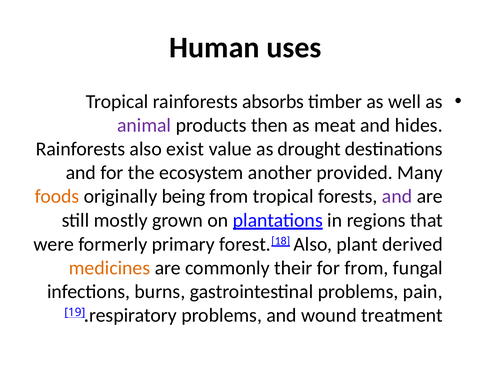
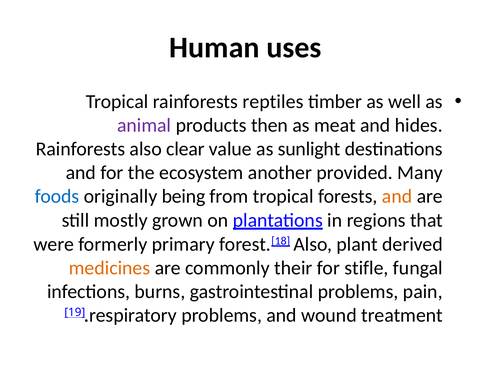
absorbs: absorbs -> reptiles
exist: exist -> clear
drought: drought -> sunlight
foods colour: orange -> blue
and at (397, 197) colour: purple -> orange
for from: from -> stifle
